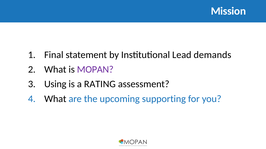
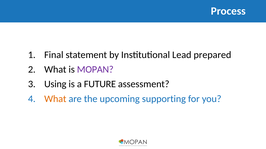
Mission: Mission -> Process
demands: demands -> prepared
RATING: RATING -> FUTURE
What at (55, 99) colour: black -> orange
